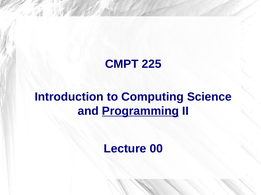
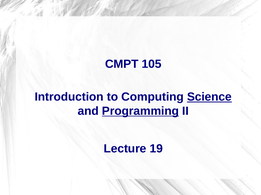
225: 225 -> 105
Science underline: none -> present
00: 00 -> 19
